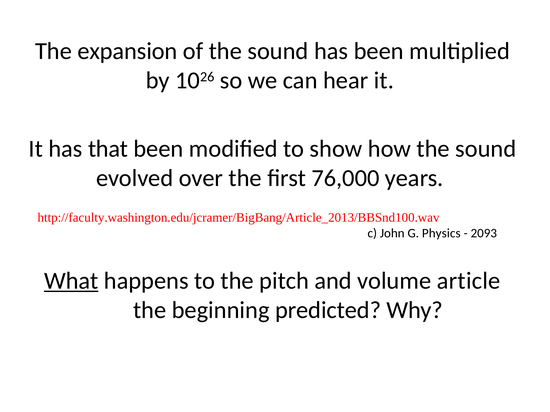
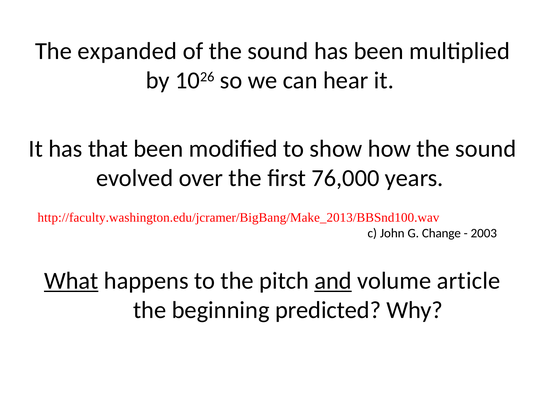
expansion: expansion -> expanded
http://faculty.washington.edu/jcramer/BigBang/Article_2013/BBSnd100.wav: http://faculty.washington.edu/jcramer/BigBang/Article_2013/BBSnd100.wav -> http://faculty.washington.edu/jcramer/BigBang/Make_2013/BBSnd100.wav
Physics: Physics -> Change
2093: 2093 -> 2003
and underline: none -> present
